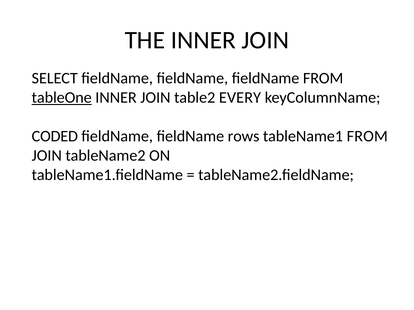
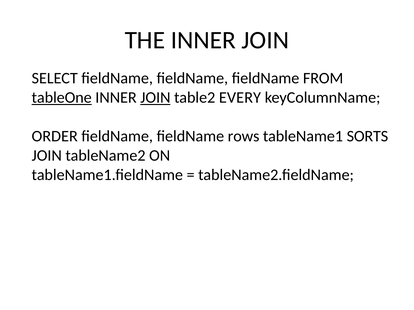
JOIN at (155, 98) underline: none -> present
CODED: CODED -> ORDER
tableName1 FROM: FROM -> SORTS
